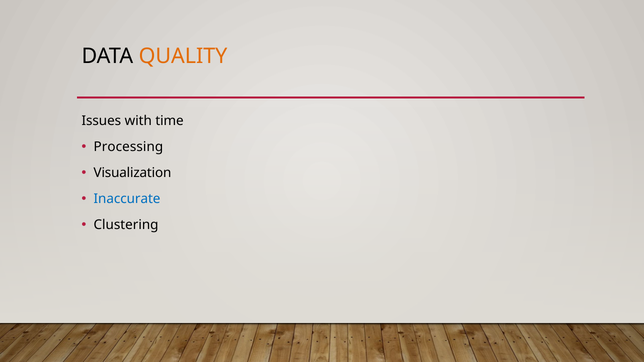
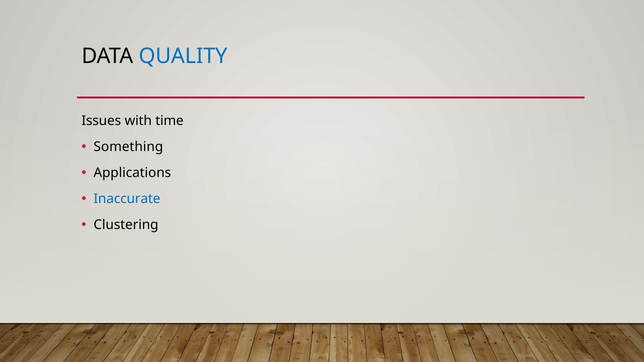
QUALITY colour: orange -> blue
Processing: Processing -> Something
Visualization: Visualization -> Applications
